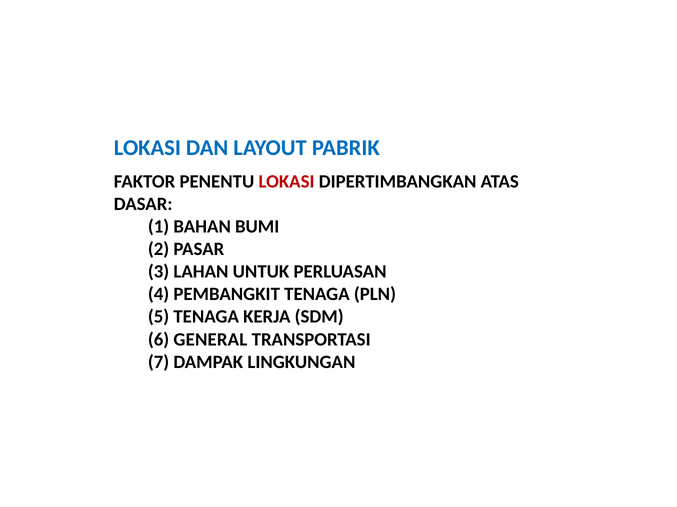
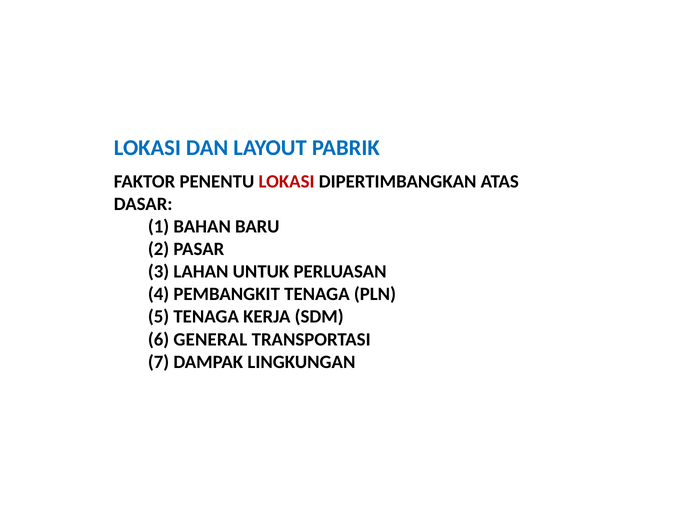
BUMI: BUMI -> BARU
